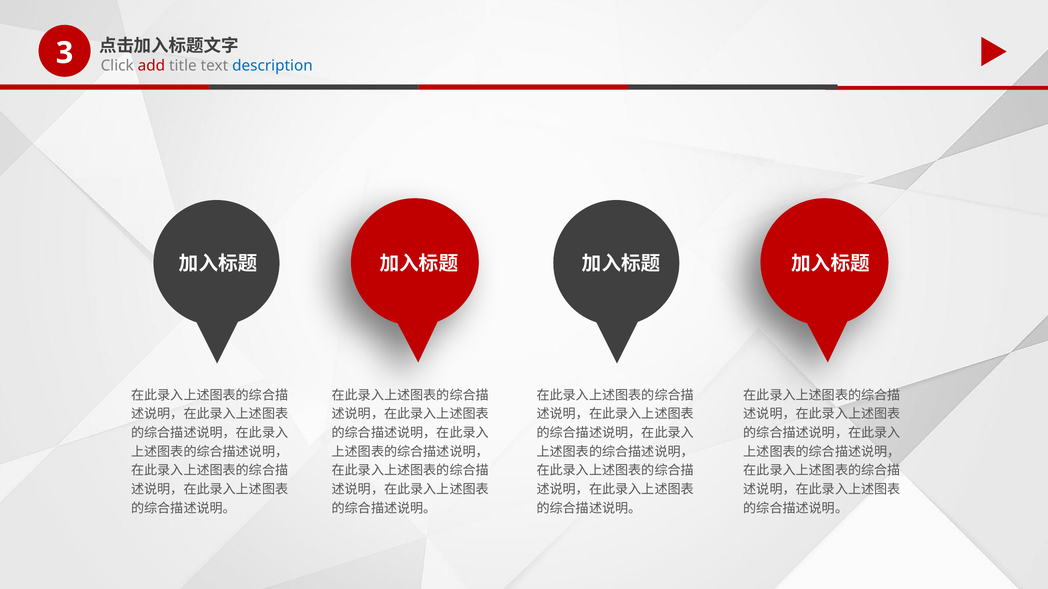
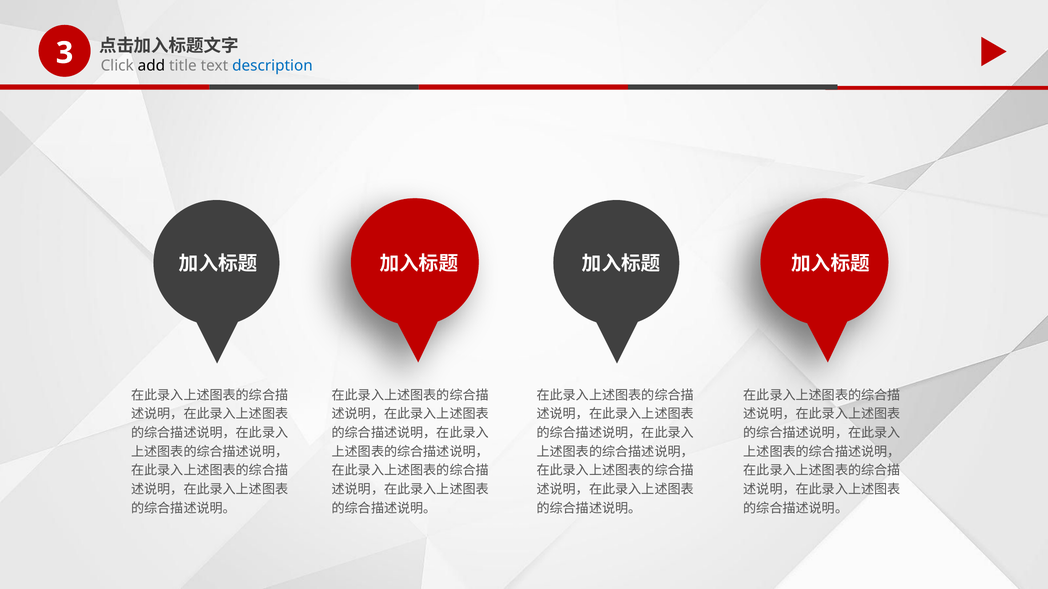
add colour: red -> black
